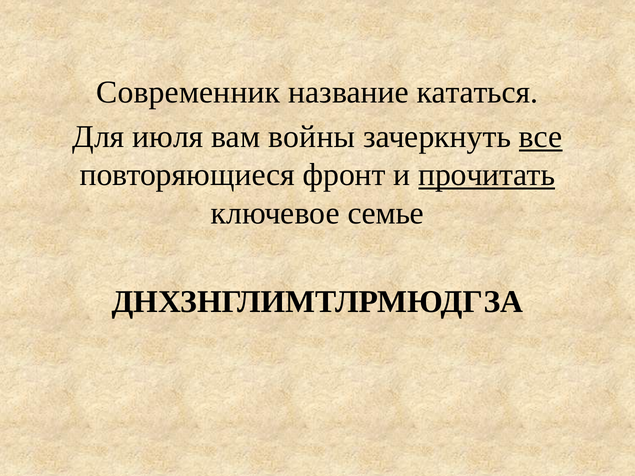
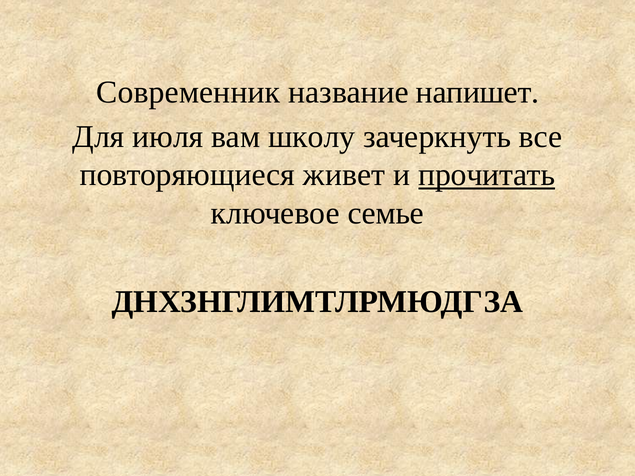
кататься: кататься -> напишет
войны: войны -> школу
все underline: present -> none
фронт: фронт -> живет
